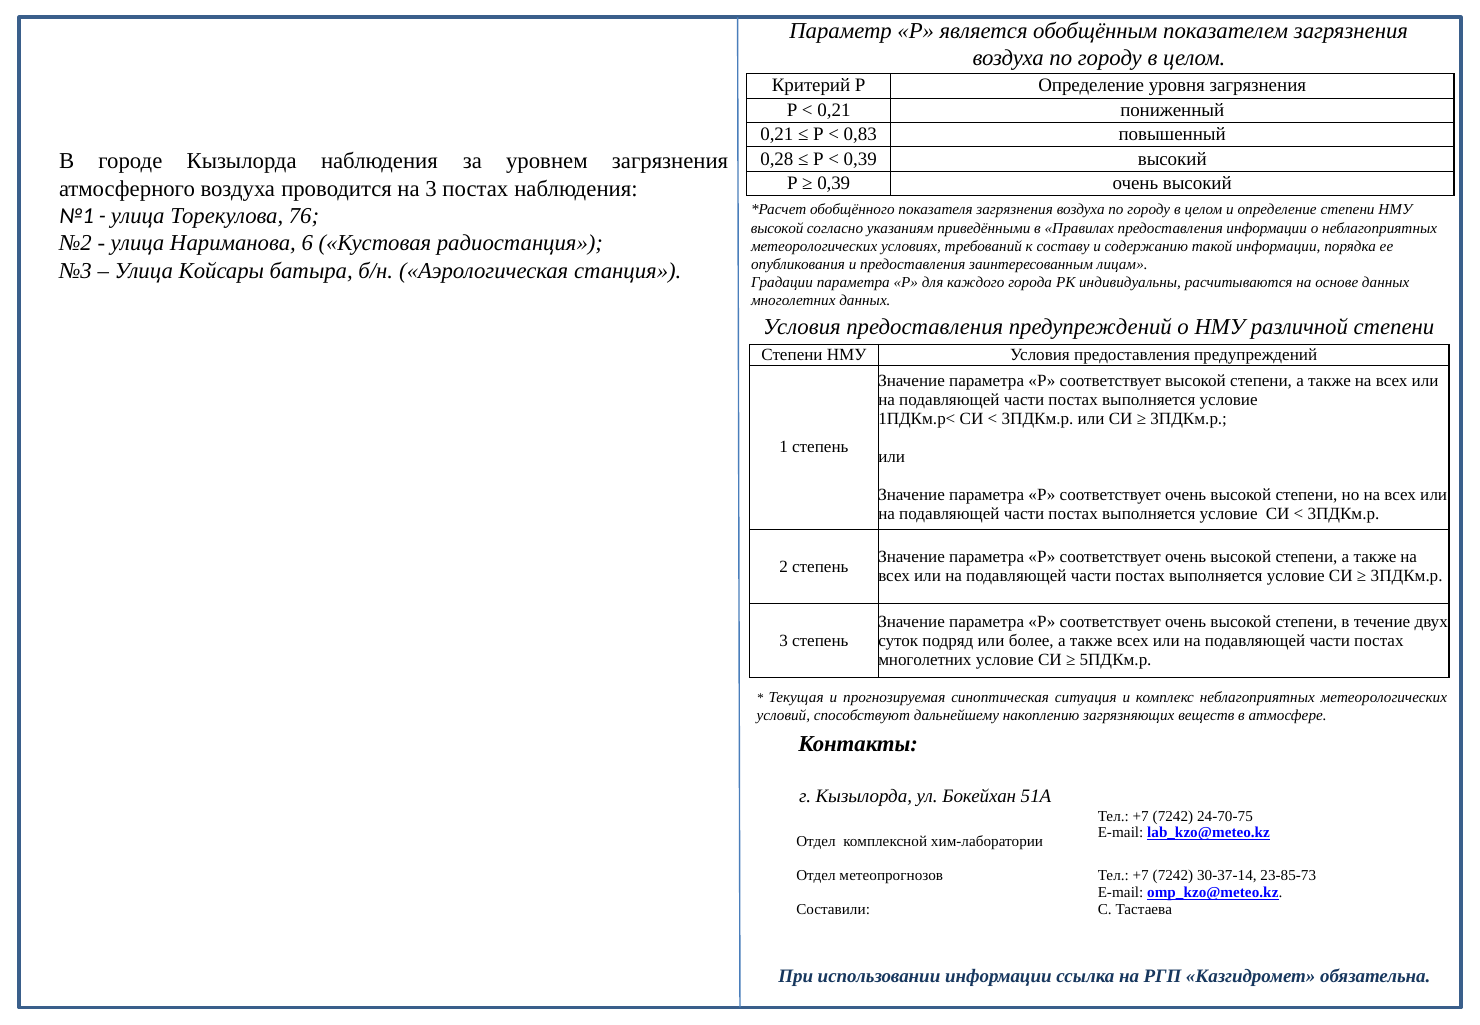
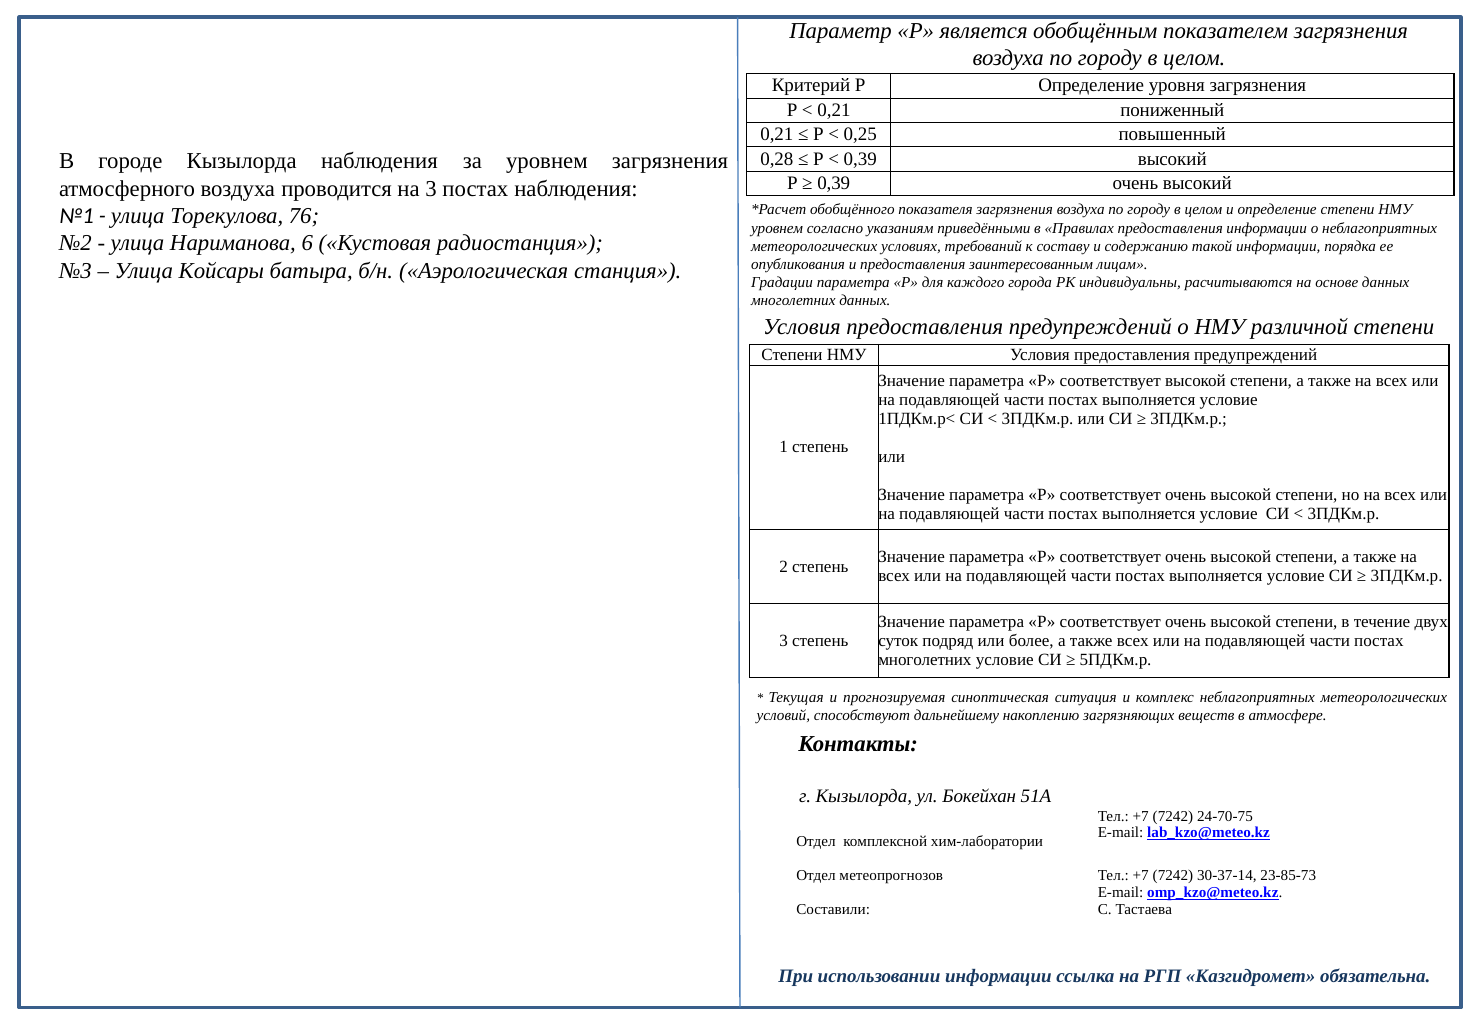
0,83: 0,83 -> 0,25
высокой at (777, 228): высокой -> уровнем
